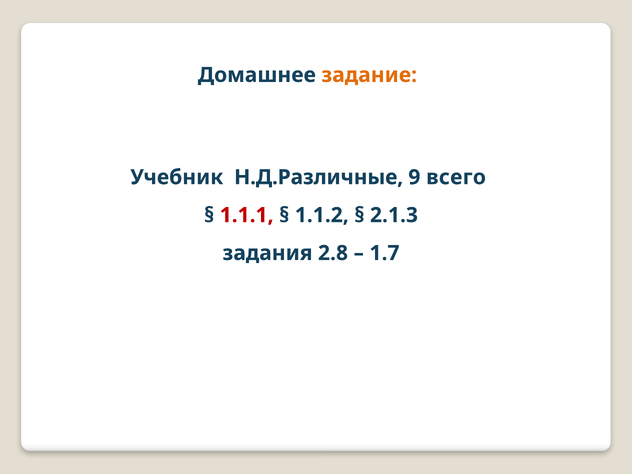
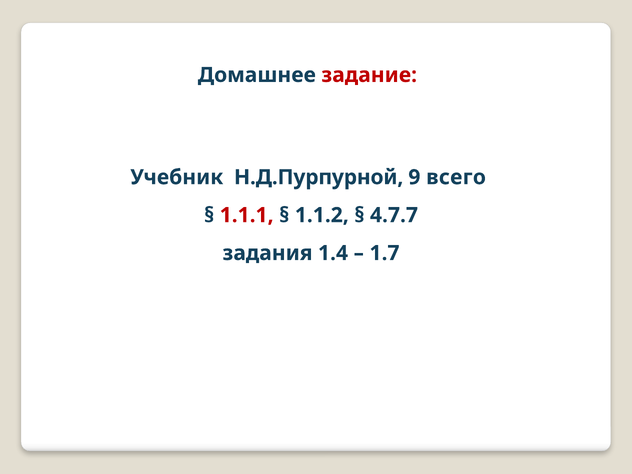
задание colour: orange -> red
Н.Д.Различные: Н.Д.Различные -> Н.Д.Пурпурной
2.1.3: 2.1.3 -> 4.7.7
2.8: 2.8 -> 1.4
